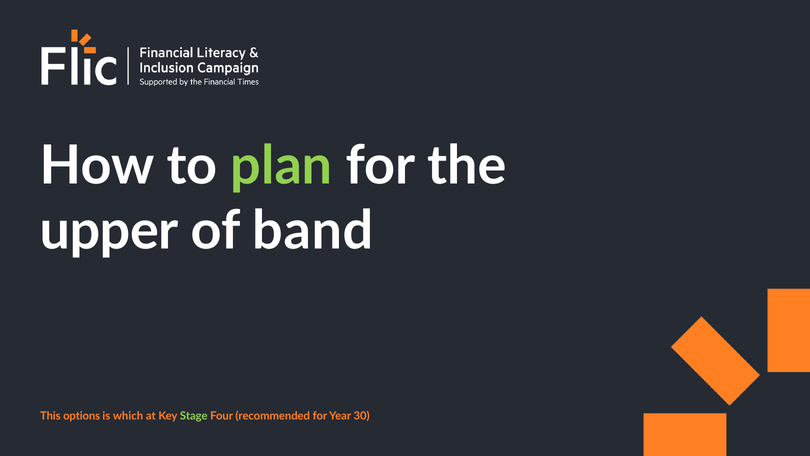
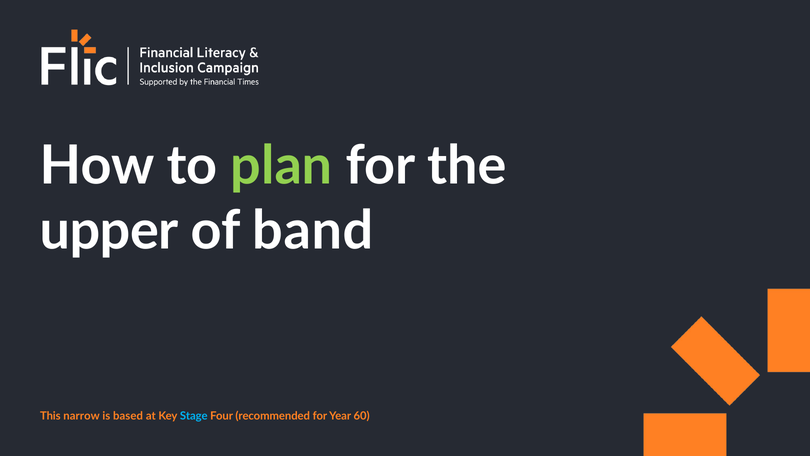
options: options -> narrow
which: which -> based
Stage colour: light green -> light blue
30: 30 -> 60
